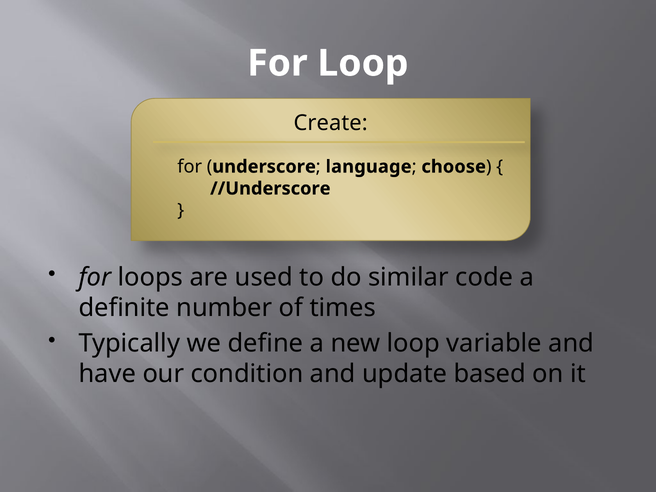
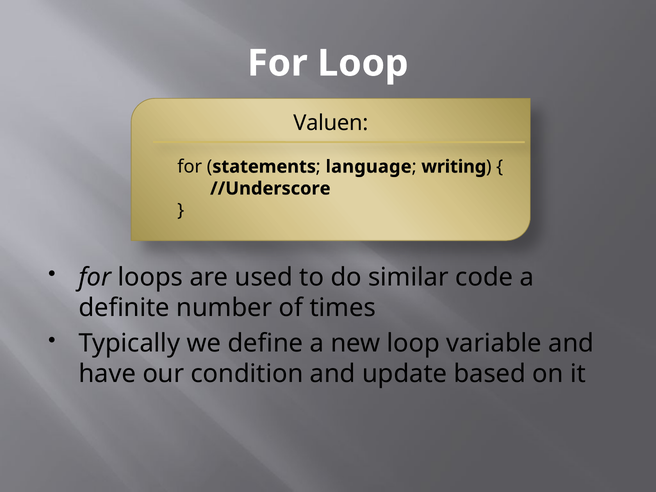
Create: Create -> Valuen
underscore: underscore -> statements
choose: choose -> writing
